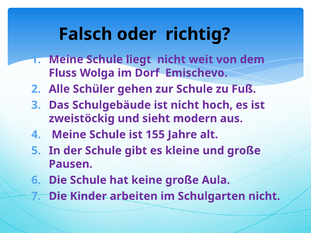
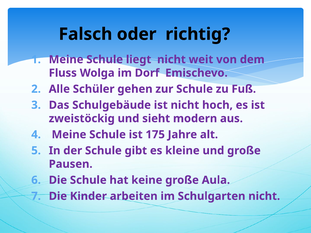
155: 155 -> 175
